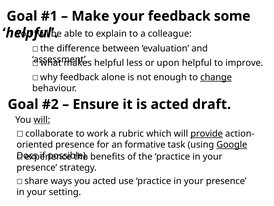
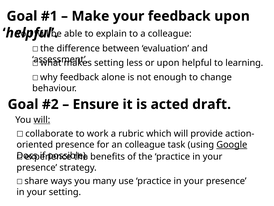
feedback some: some -> upon
helpful at (109, 63): helpful -> setting
improve: improve -> learning
change underline: present -> none
provide underline: present -> none
an formative: formative -> colleague
you acted: acted -> many
